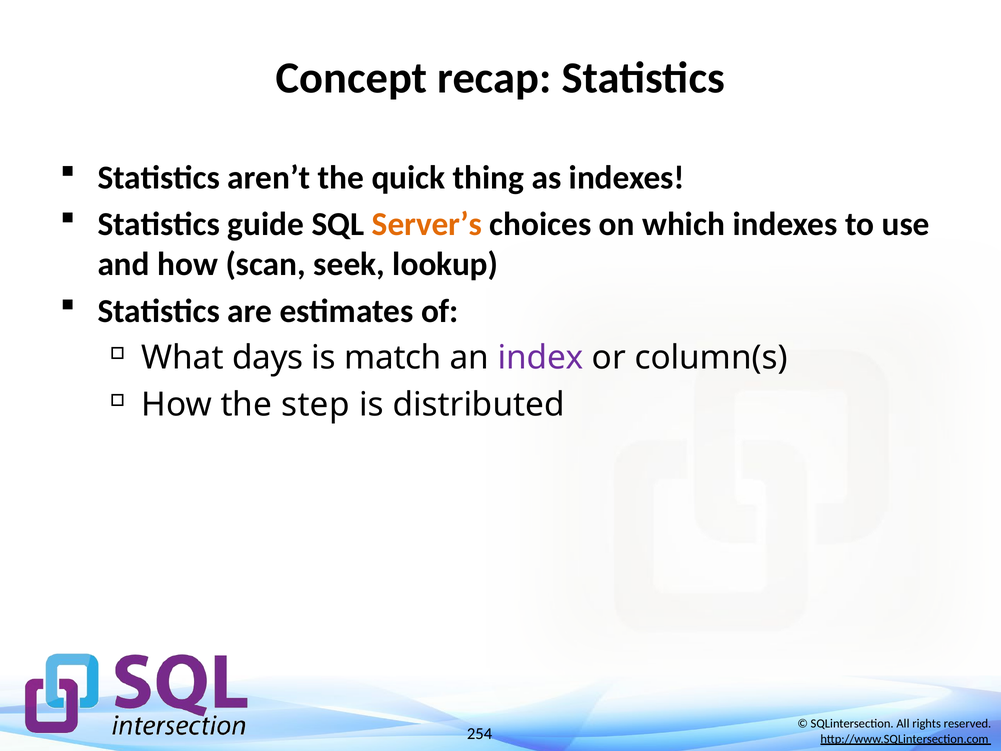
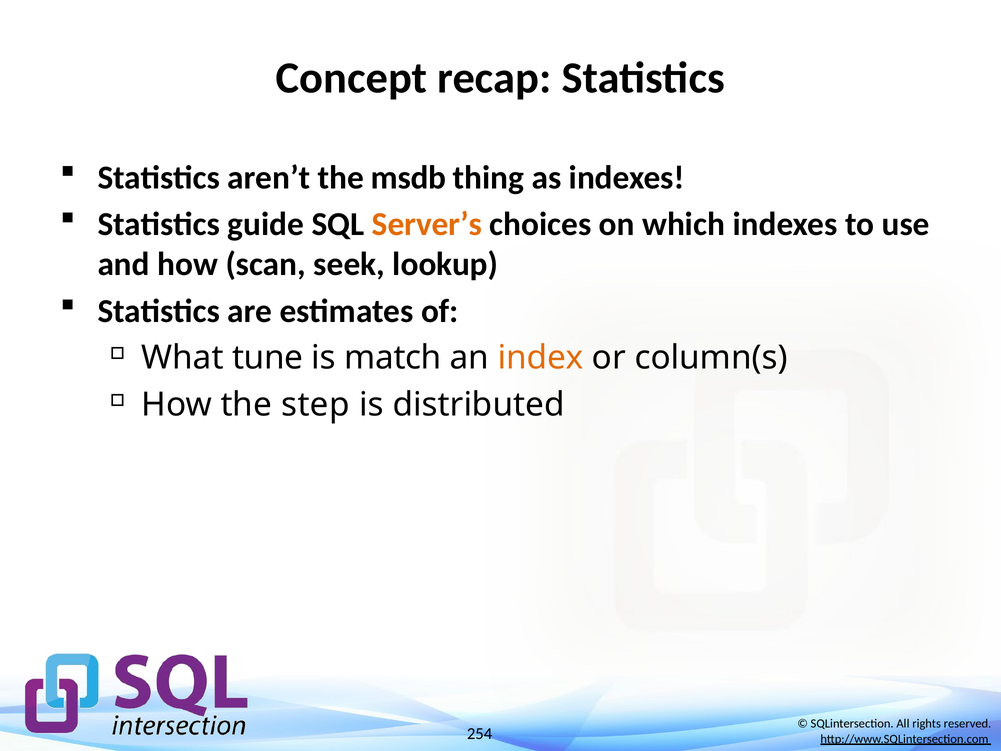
quick: quick -> msdb
days: days -> tune
index colour: purple -> orange
